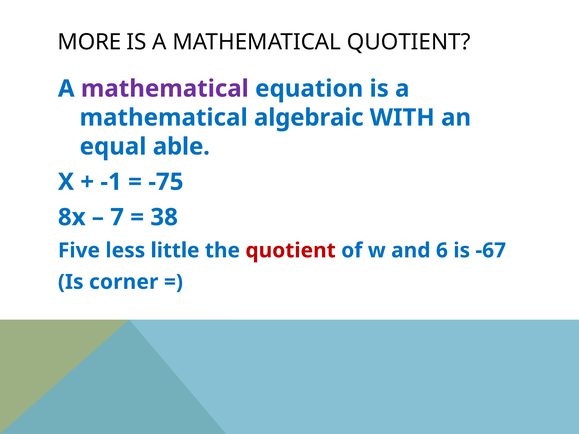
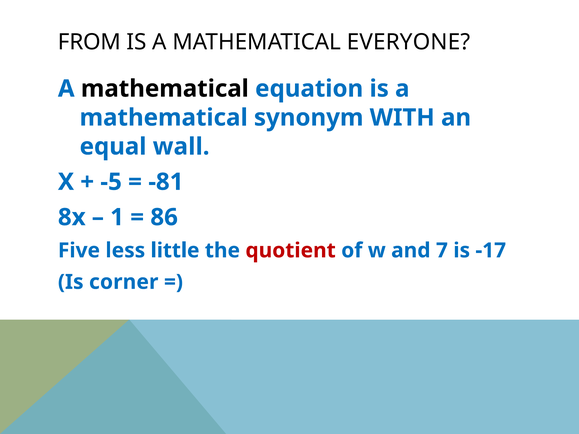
MORE: MORE -> FROM
MATHEMATICAL QUOTIENT: QUOTIENT -> EVERYONE
mathematical at (165, 89) colour: purple -> black
algebraic: algebraic -> synonym
able: able -> wall
-1: -1 -> -5
-75: -75 -> -81
7: 7 -> 1
38: 38 -> 86
6: 6 -> 7
-67: -67 -> -17
